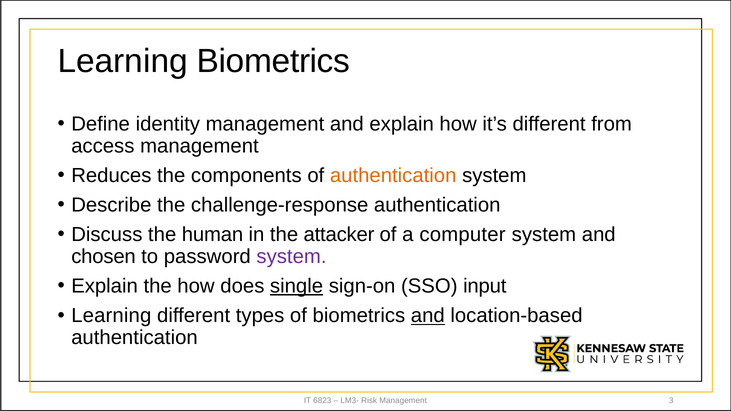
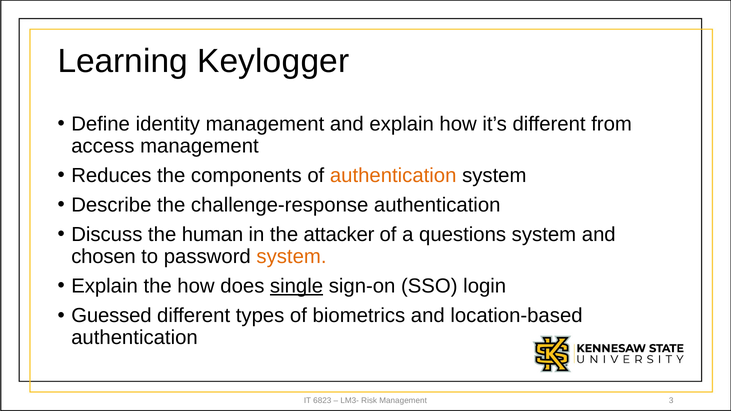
Learning Biometrics: Biometrics -> Keylogger
computer: computer -> questions
system at (291, 257) colour: purple -> orange
input: input -> login
Learning at (111, 316): Learning -> Guessed
and at (428, 316) underline: present -> none
